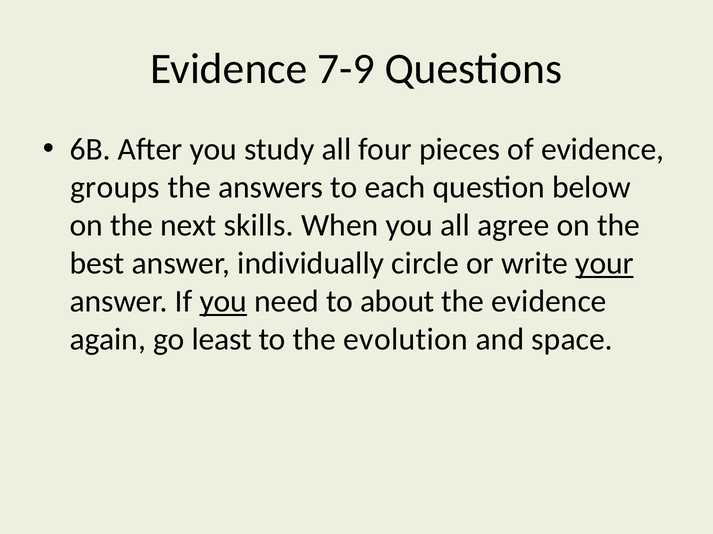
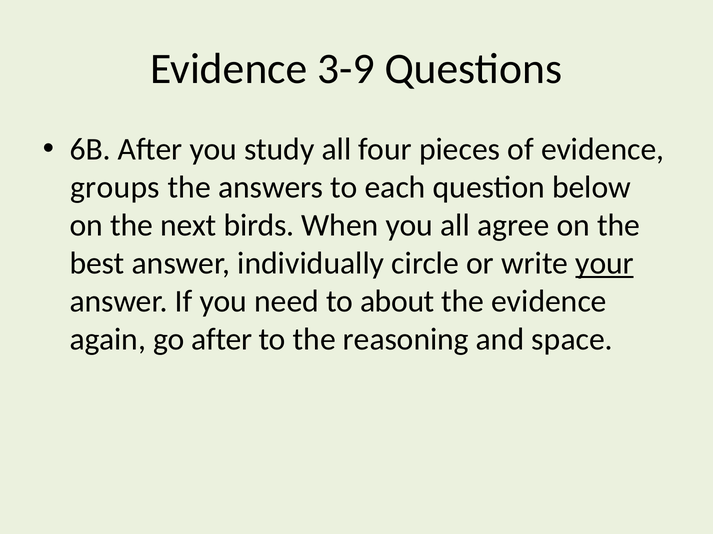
7-9: 7-9 -> 3-9
skills: skills -> birds
you at (223, 302) underline: present -> none
go least: least -> after
evolution: evolution -> reasoning
